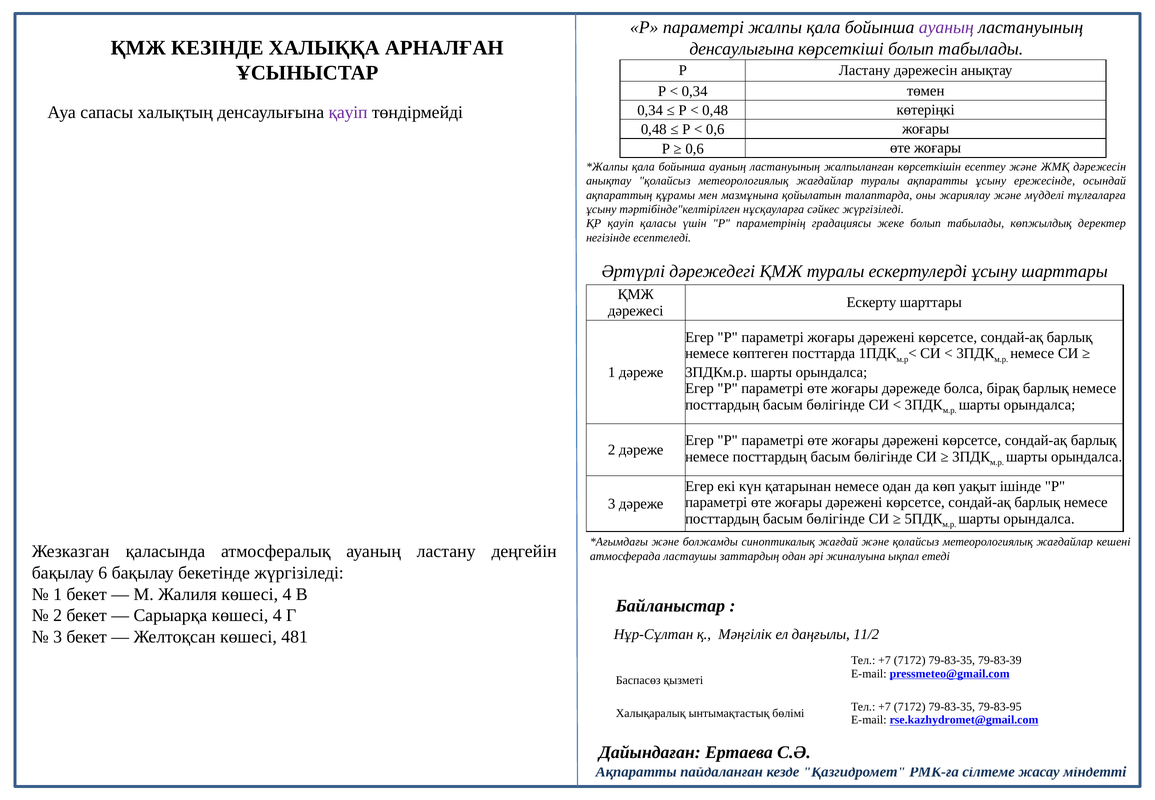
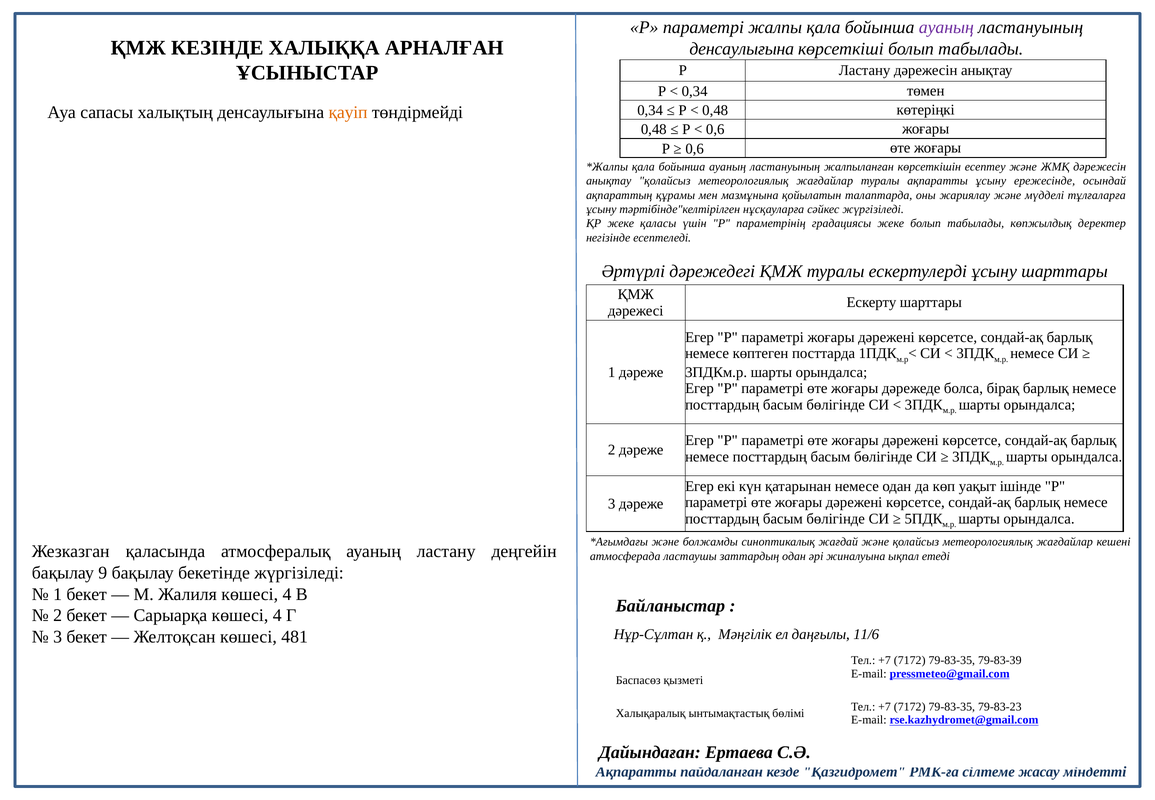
қауіп at (348, 112) colour: purple -> orange
ҚР қауіп: қауіп -> жеке
6: 6 -> 9
11/2: 11/2 -> 11/6
79-83-95: 79-83-95 -> 79-83-23
